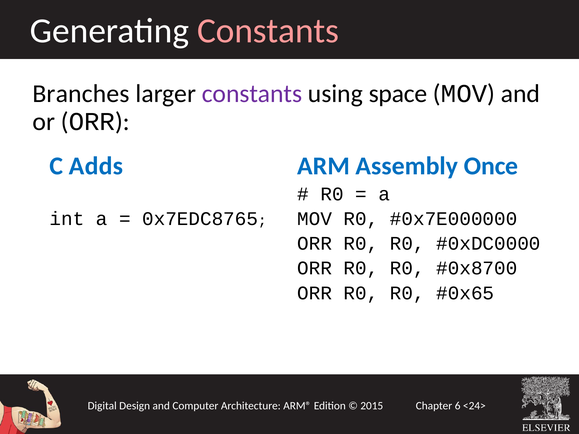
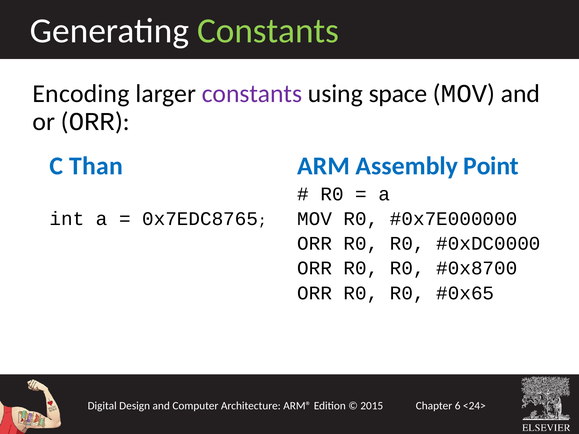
Constants at (268, 31) colour: pink -> light green
Branches: Branches -> Encoding
Adds: Adds -> Than
Once: Once -> Point
